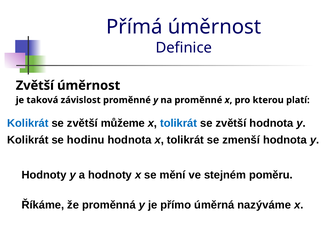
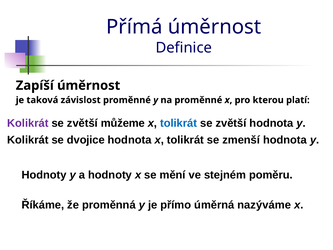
Zvětší at (35, 85): Zvětší -> Zapíší
Kolikrát at (28, 123) colour: blue -> purple
hodinu: hodinu -> dvojice
